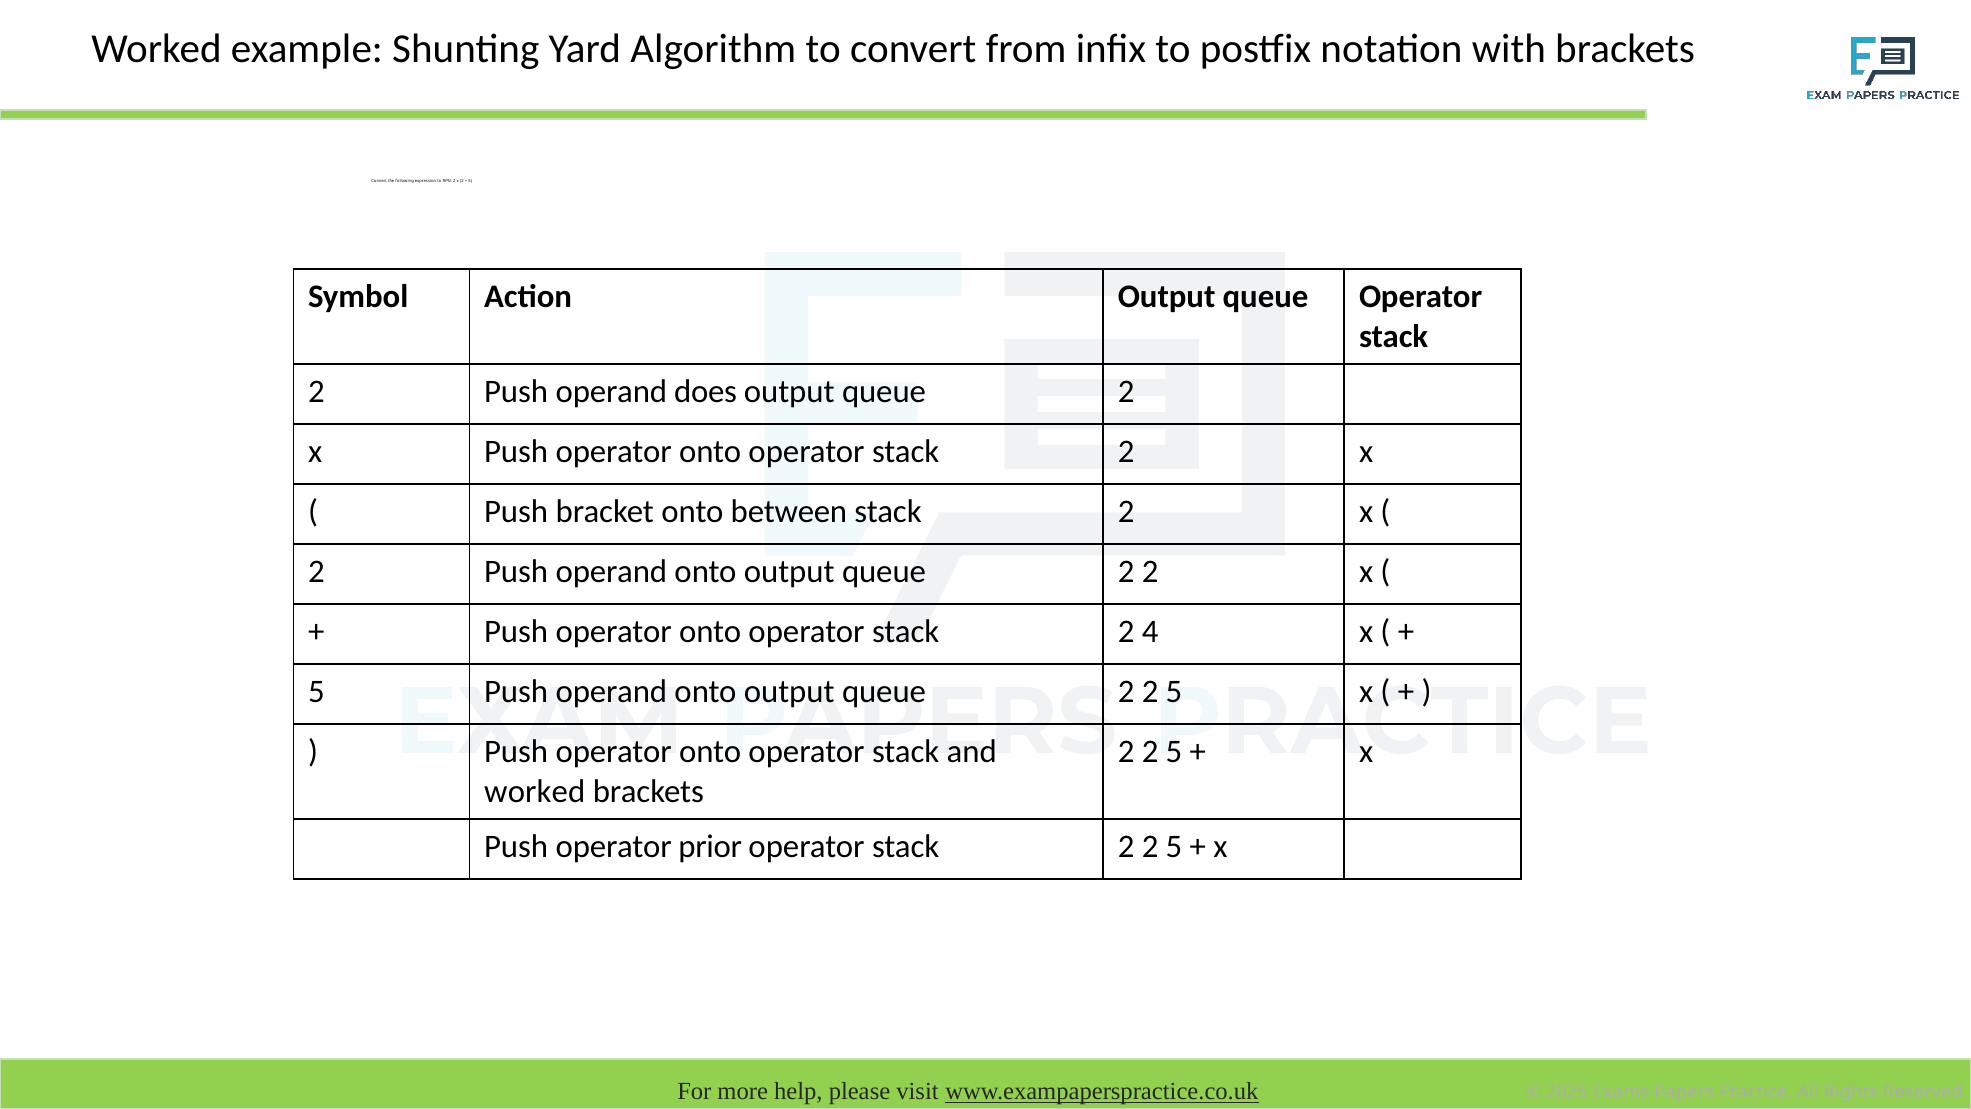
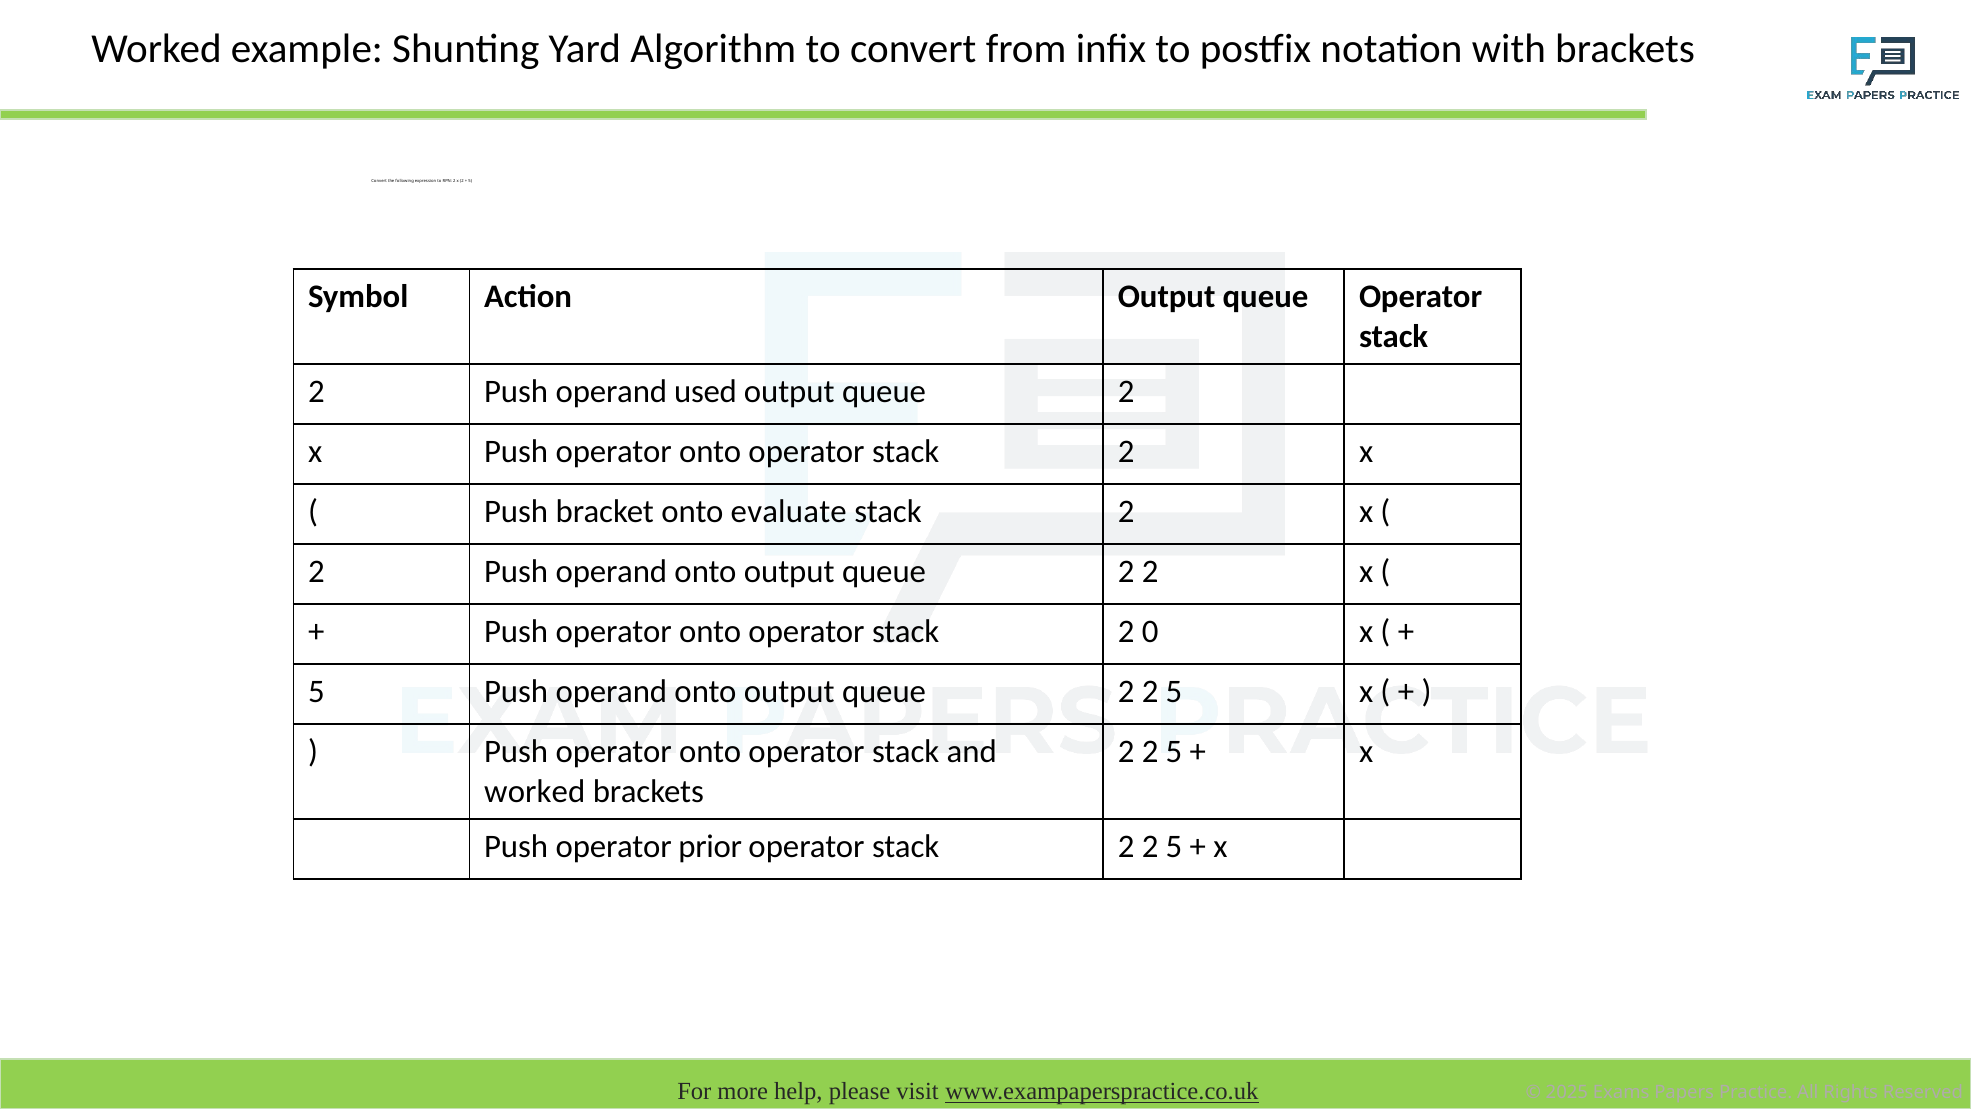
does: does -> used
between: between -> evaluate
4: 4 -> 0
